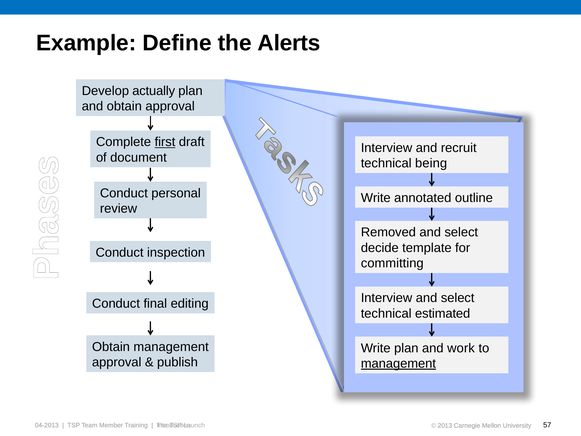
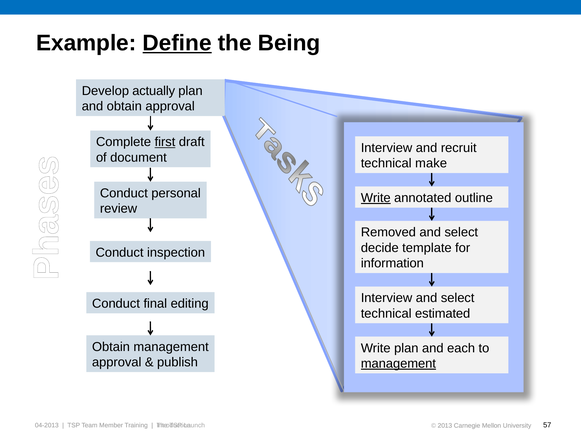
Define underline: none -> present
Alerts: Alerts -> Being
being: being -> make
Write at (376, 198) underline: none -> present
committing: committing -> information
work: work -> each
